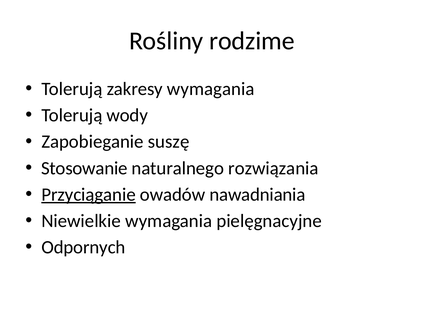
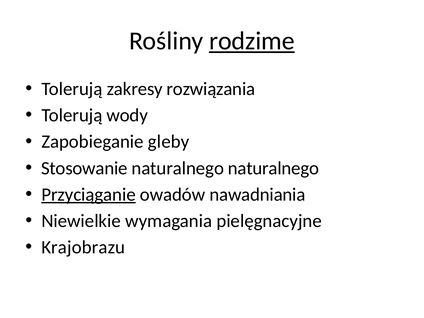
rodzime underline: none -> present
zakresy wymagania: wymagania -> rozwiązania
suszę: suszę -> gleby
naturalnego rozwiązania: rozwiązania -> naturalnego
Odpornych: Odpornych -> Krajobrazu
